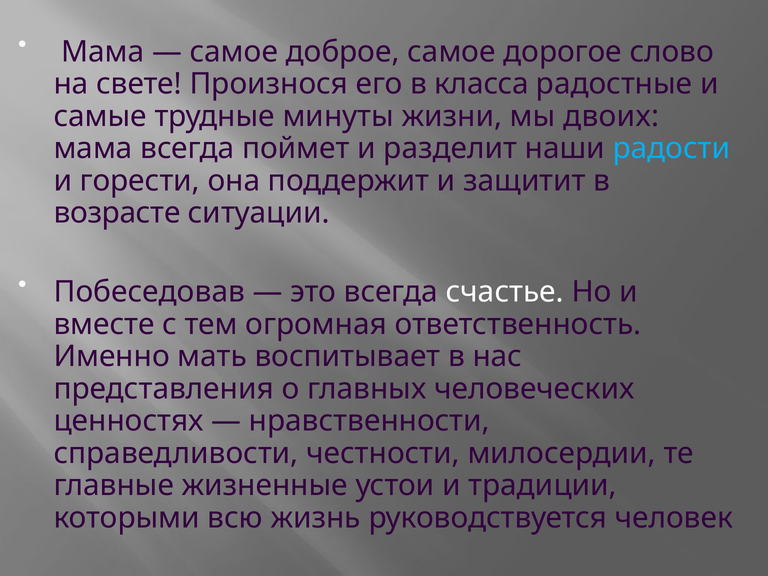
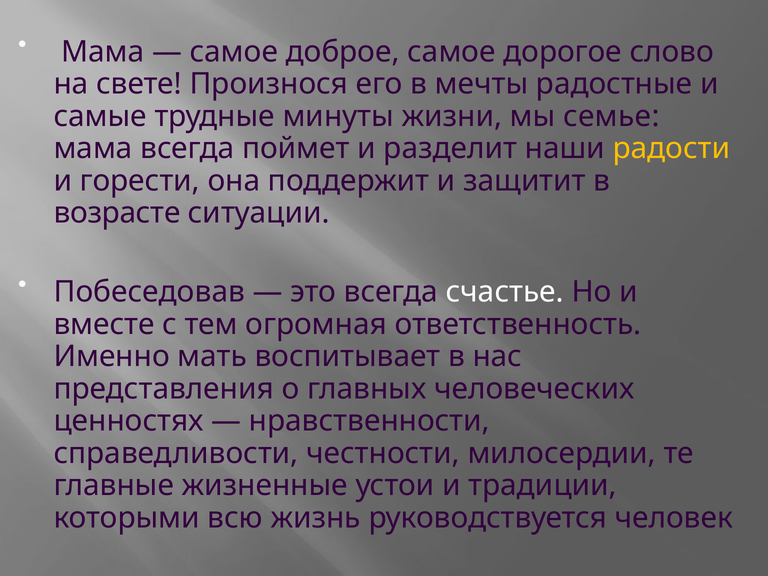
класса: класса -> мечты
двоих: двоих -> семье
радости colour: light blue -> yellow
